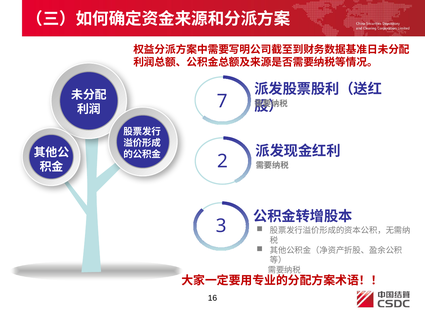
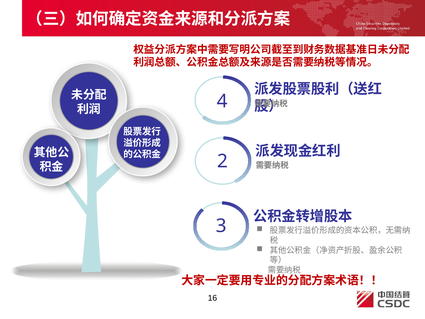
7: 7 -> 4
